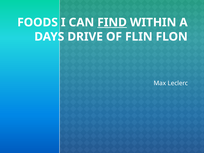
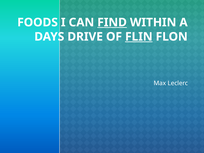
FLIN underline: none -> present
